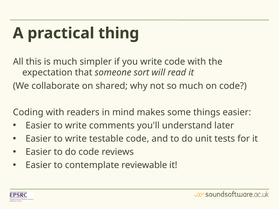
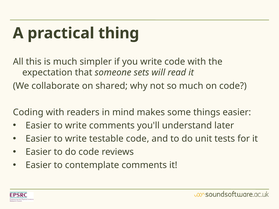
sort: sort -> sets
contemplate reviewable: reviewable -> comments
